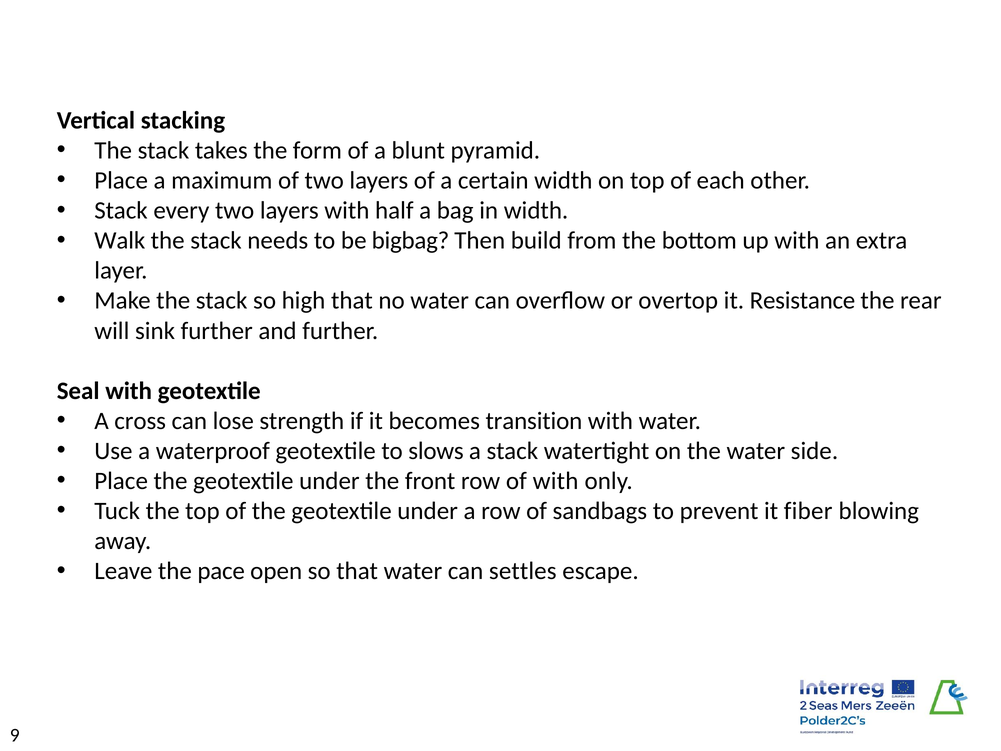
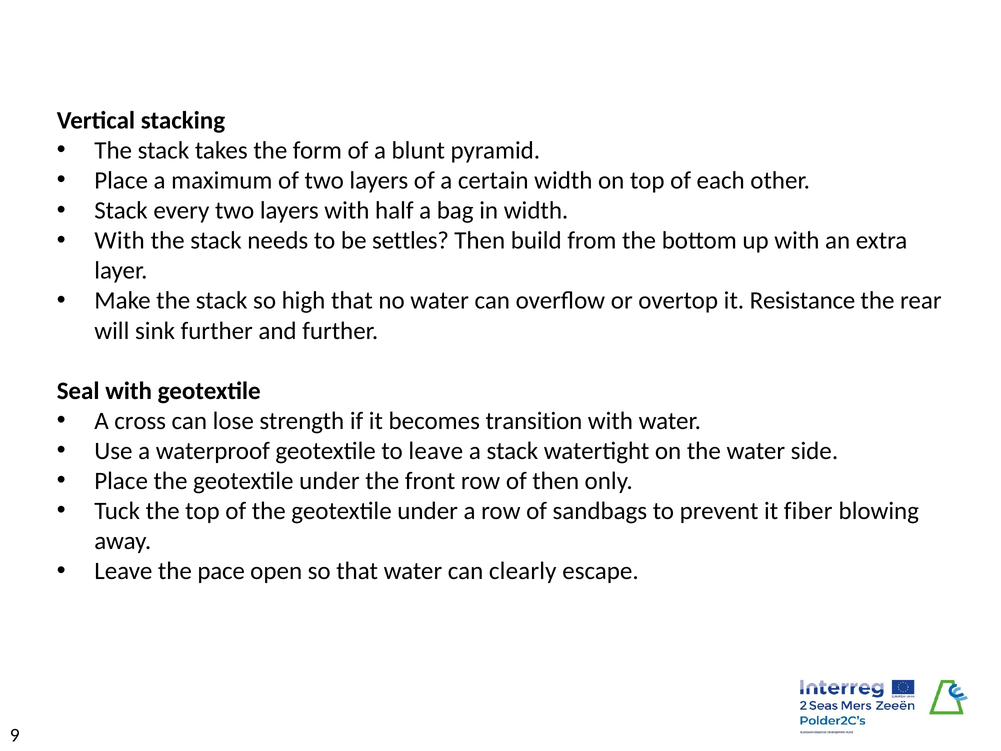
Walk at (120, 241): Walk -> With
bigbag: bigbag -> settles
to slows: slows -> leave
of with: with -> then
settles: settles -> clearly
